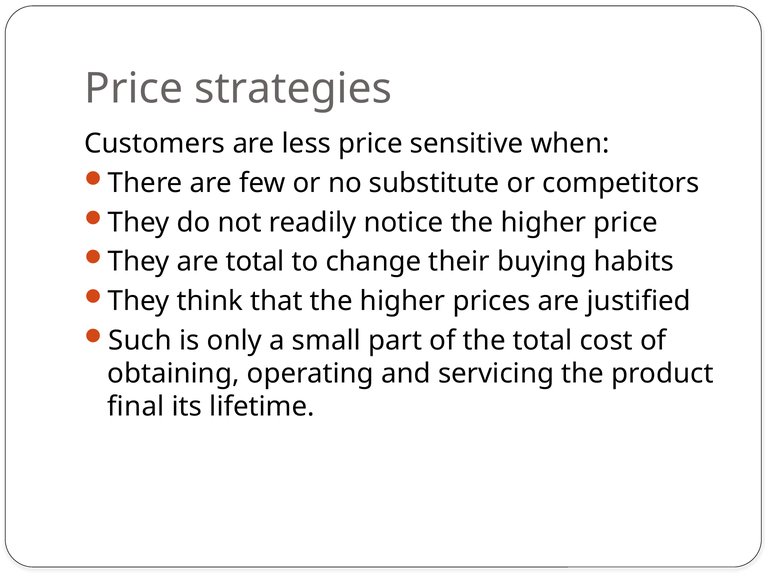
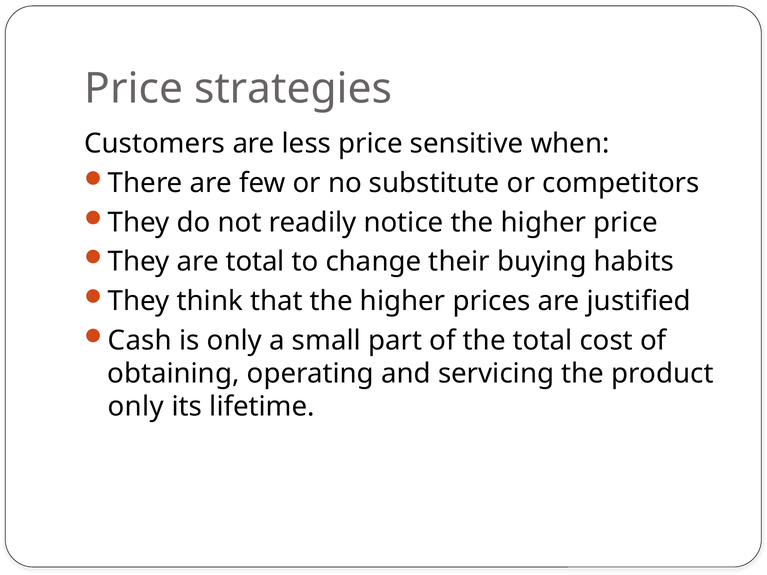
Such: Such -> Cash
final at (136, 407): final -> only
